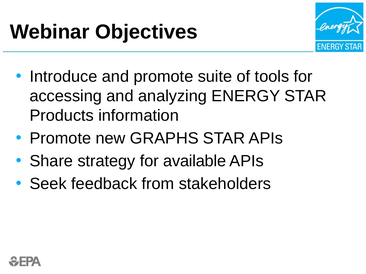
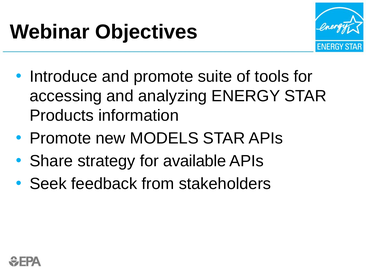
GRAPHS: GRAPHS -> MODELS
